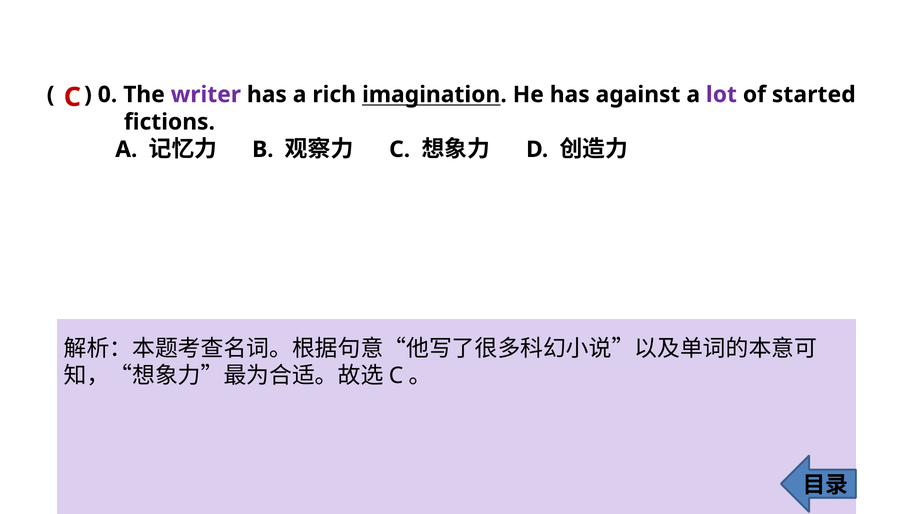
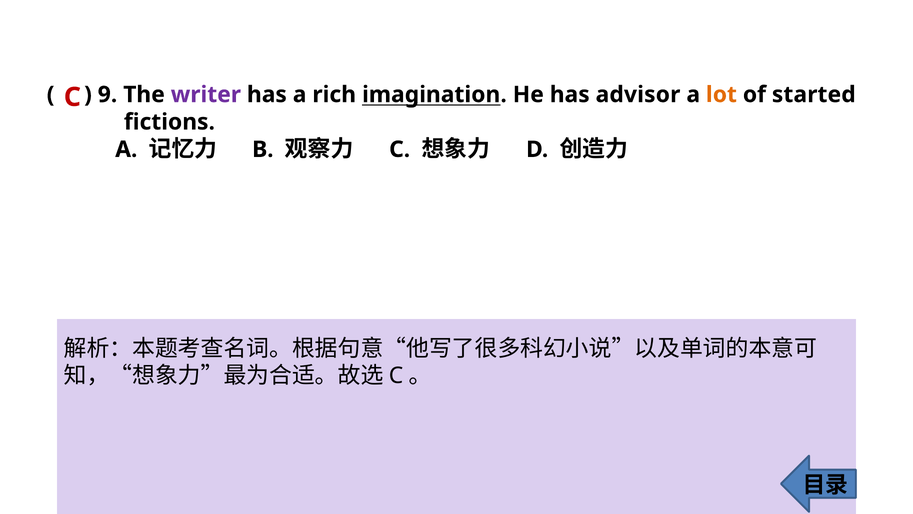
0: 0 -> 9
against: against -> advisor
lot colour: purple -> orange
